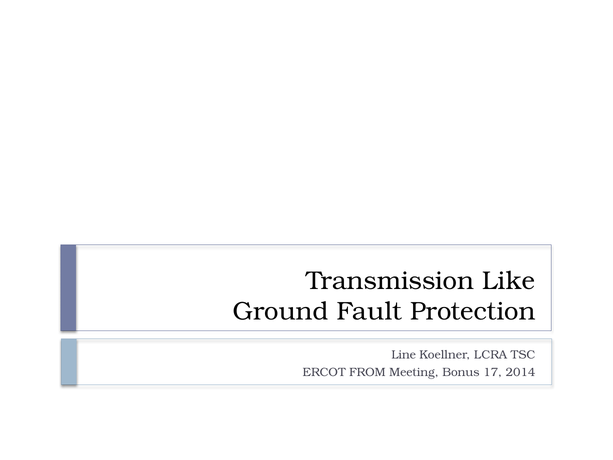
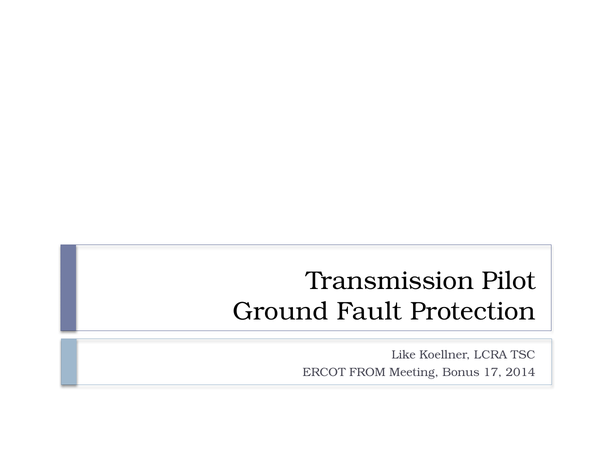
Like: Like -> Pilot
Line: Line -> Like
